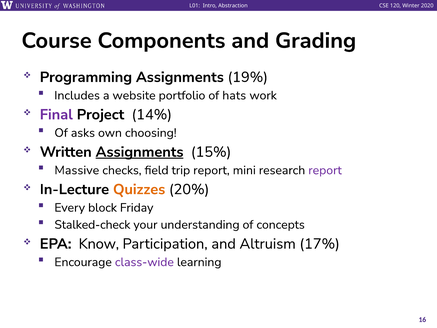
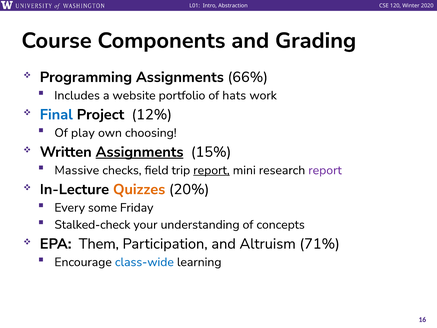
19%: 19% -> 66%
Final colour: purple -> blue
14%: 14% -> 12%
asks: asks -> play
report at (211, 170) underline: none -> present
block: block -> some
Know: Know -> Them
17%: 17% -> 71%
class-wide colour: purple -> blue
